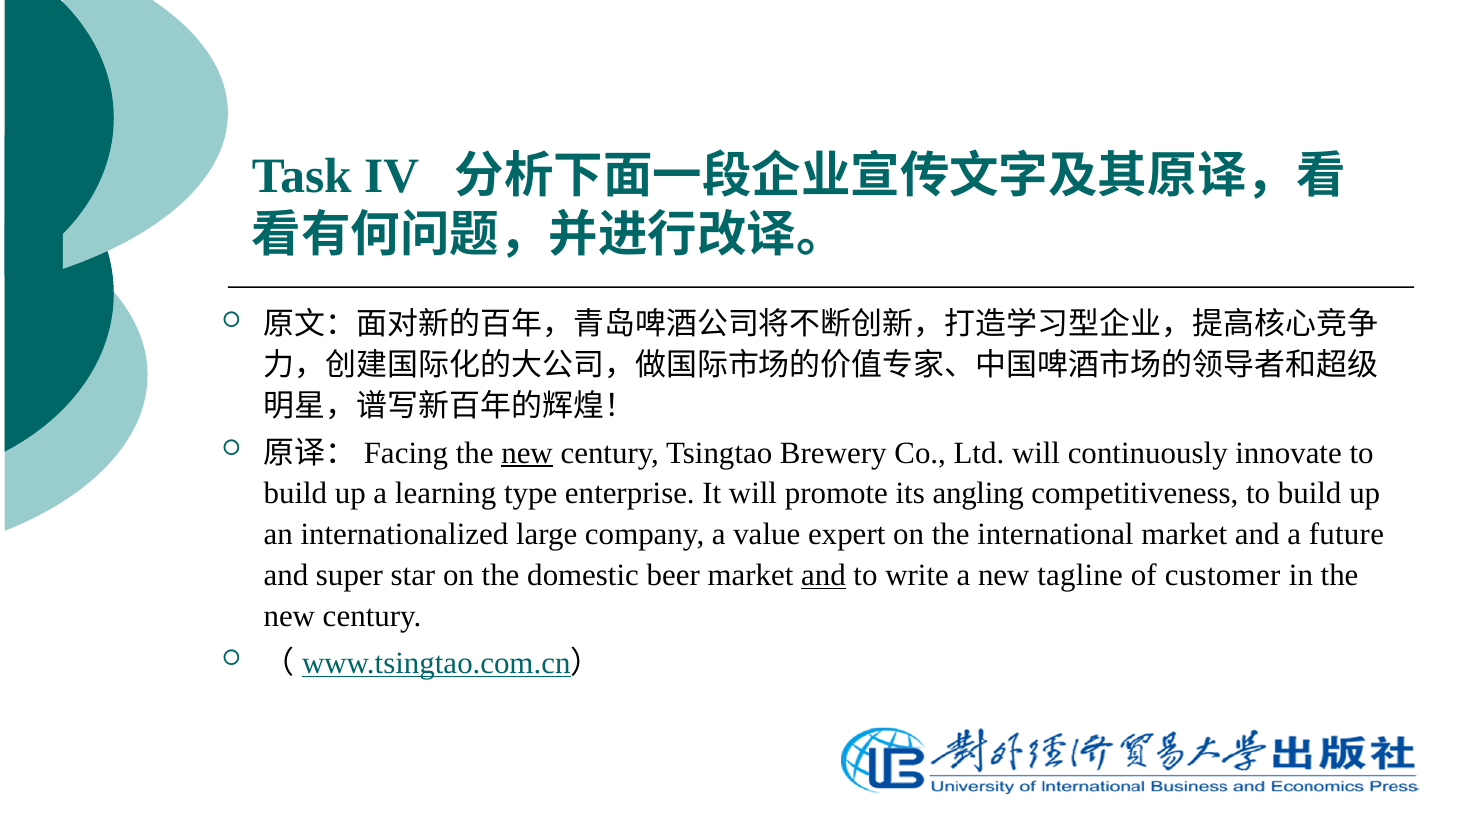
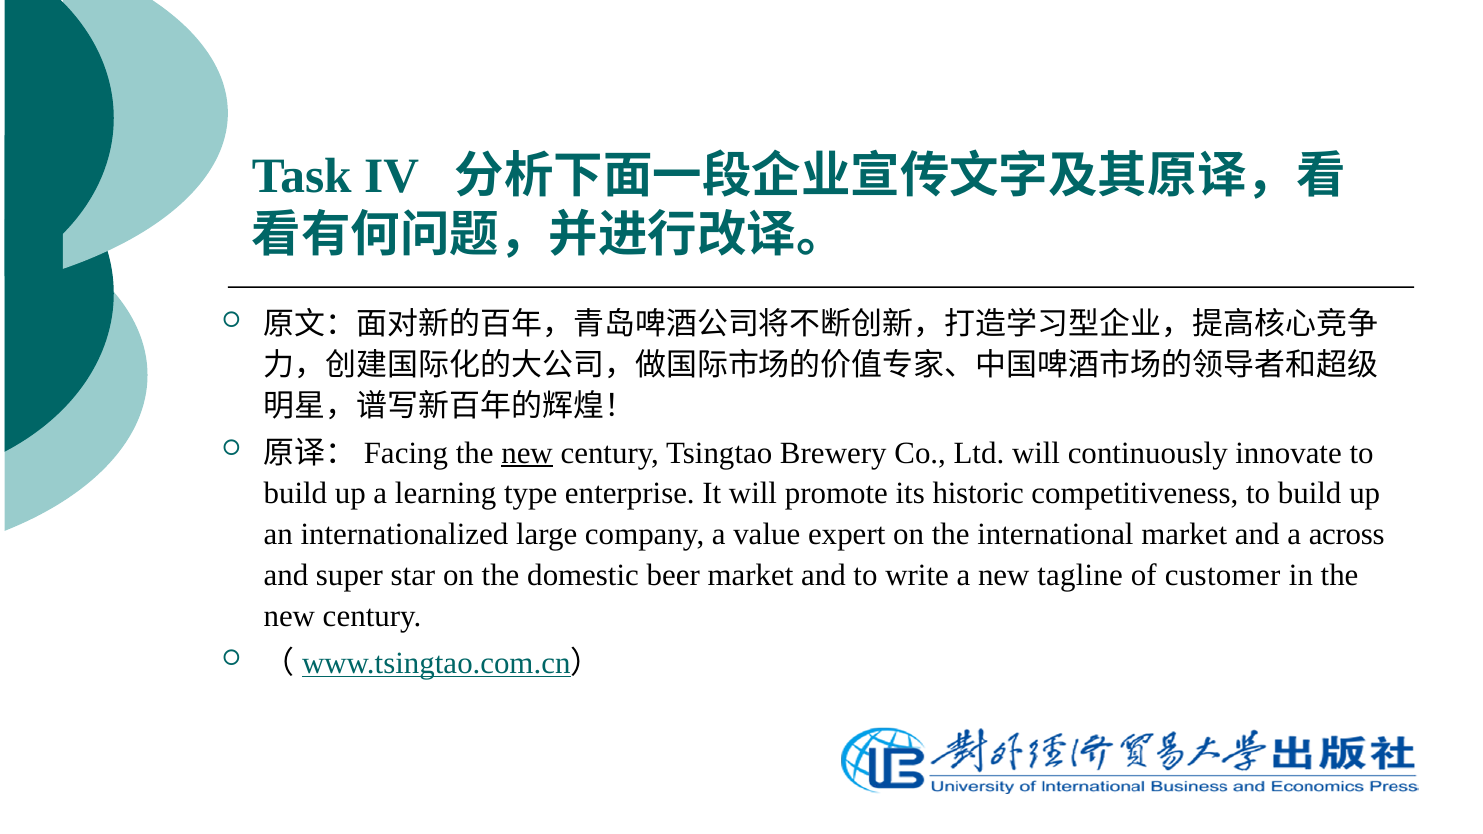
angling: angling -> historic
future: future -> across
and at (823, 575) underline: present -> none
